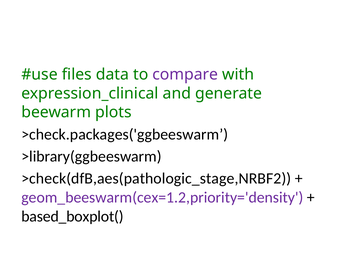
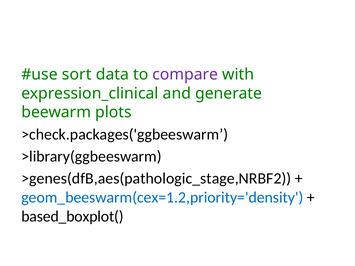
files: files -> sort
>check(dfB,aes(pathologic_stage,NRBF2: >check(dfB,aes(pathologic_stage,NRBF2 -> >genes(dfB,aes(pathologic_stage,NRBF2
geom_beeswarm(cex=1.2,priority='density colour: purple -> blue
